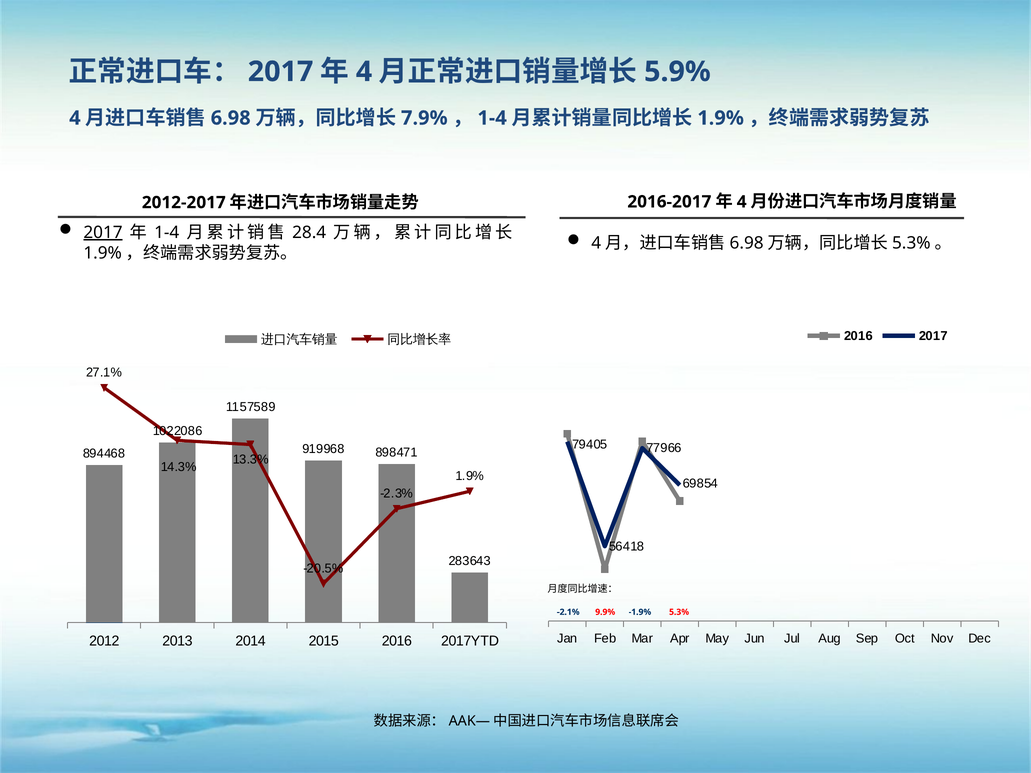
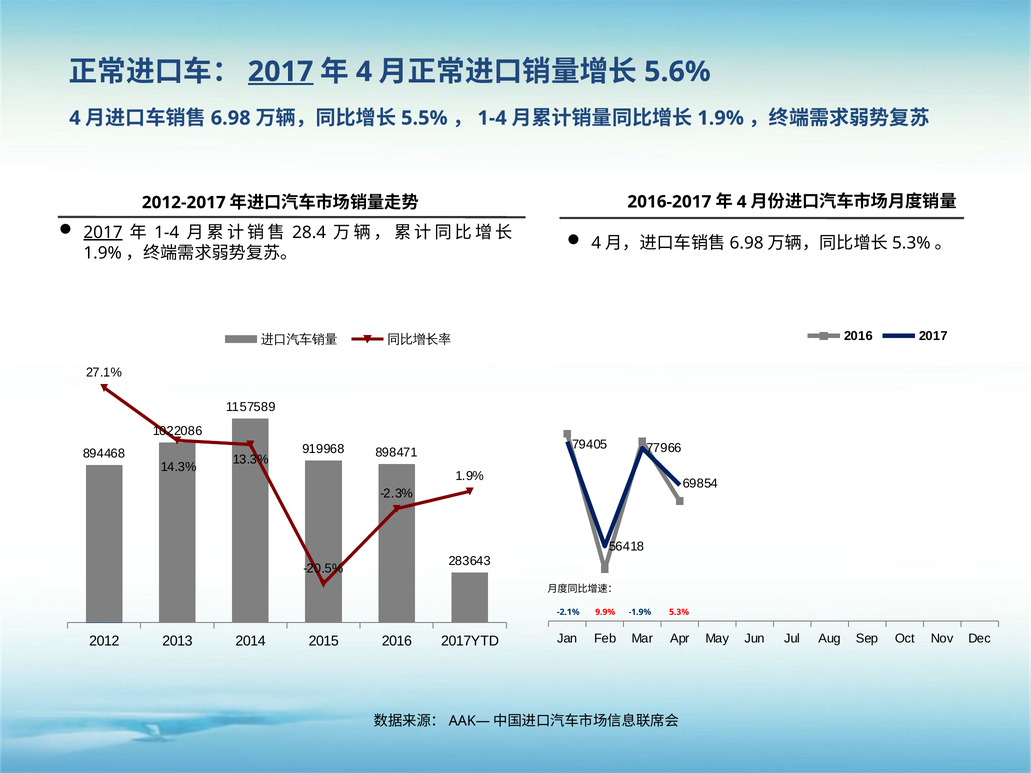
2017 at (281, 72) underline: none -> present
5.9%: 5.9% -> 5.6%
7.9%: 7.9% -> 5.5%
